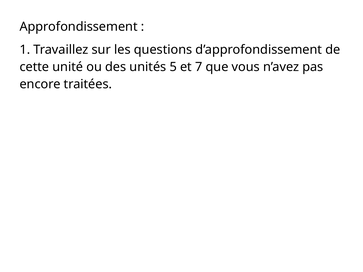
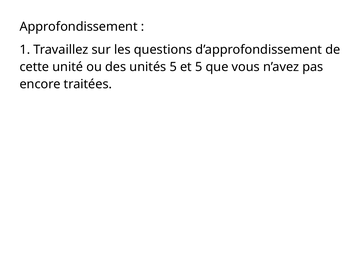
et 7: 7 -> 5
